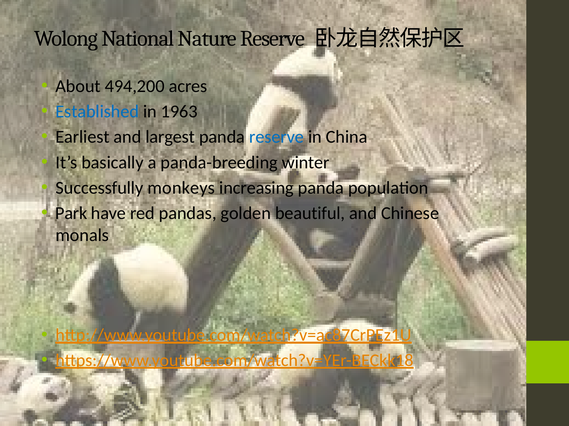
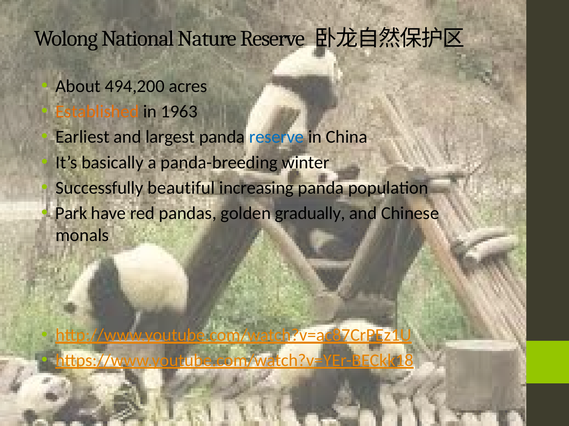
Established colour: blue -> orange
monkeys: monkeys -> beautiful
beautiful: beautiful -> gradually
